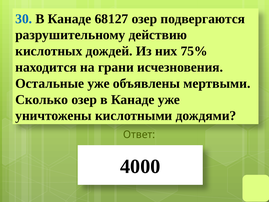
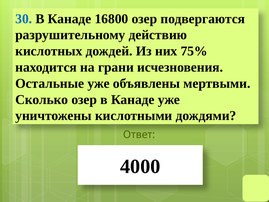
68127: 68127 -> 16800
